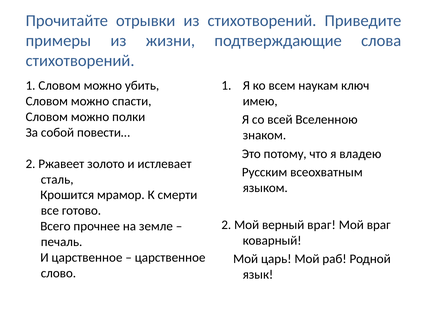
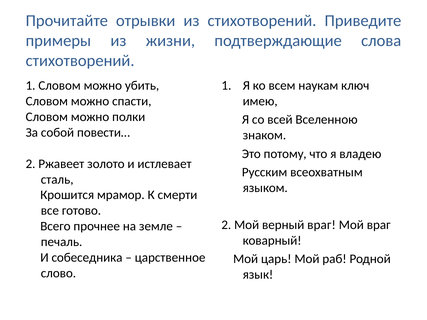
И царственное: царственное -> собеседника
